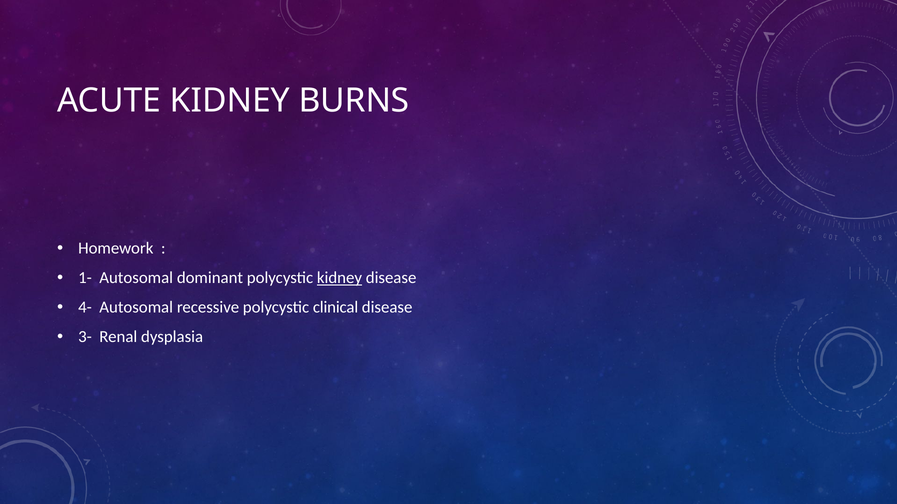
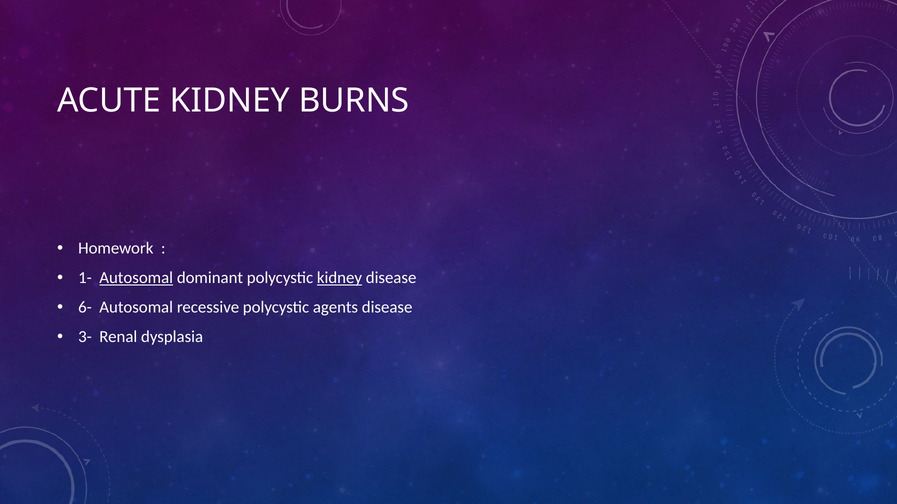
Autosomal at (136, 278) underline: none -> present
4-: 4- -> 6-
clinical: clinical -> agents
